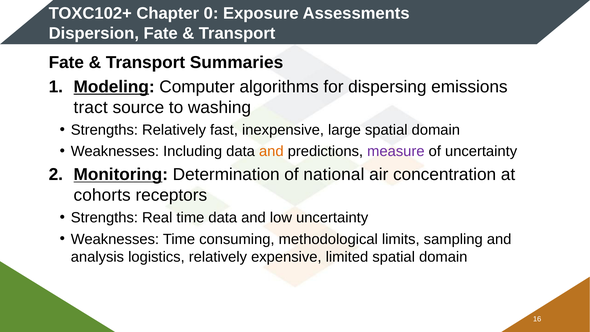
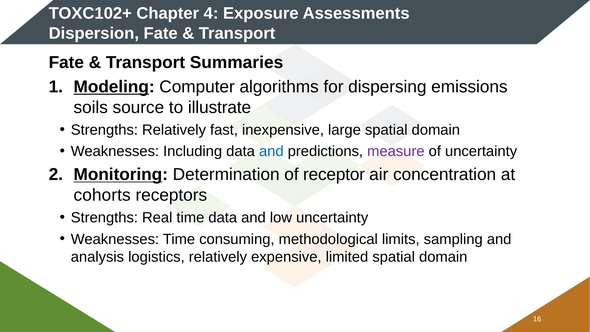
0: 0 -> 4
tract: tract -> soils
washing: washing -> illustrate
and at (271, 151) colour: orange -> blue
national: national -> receptor
